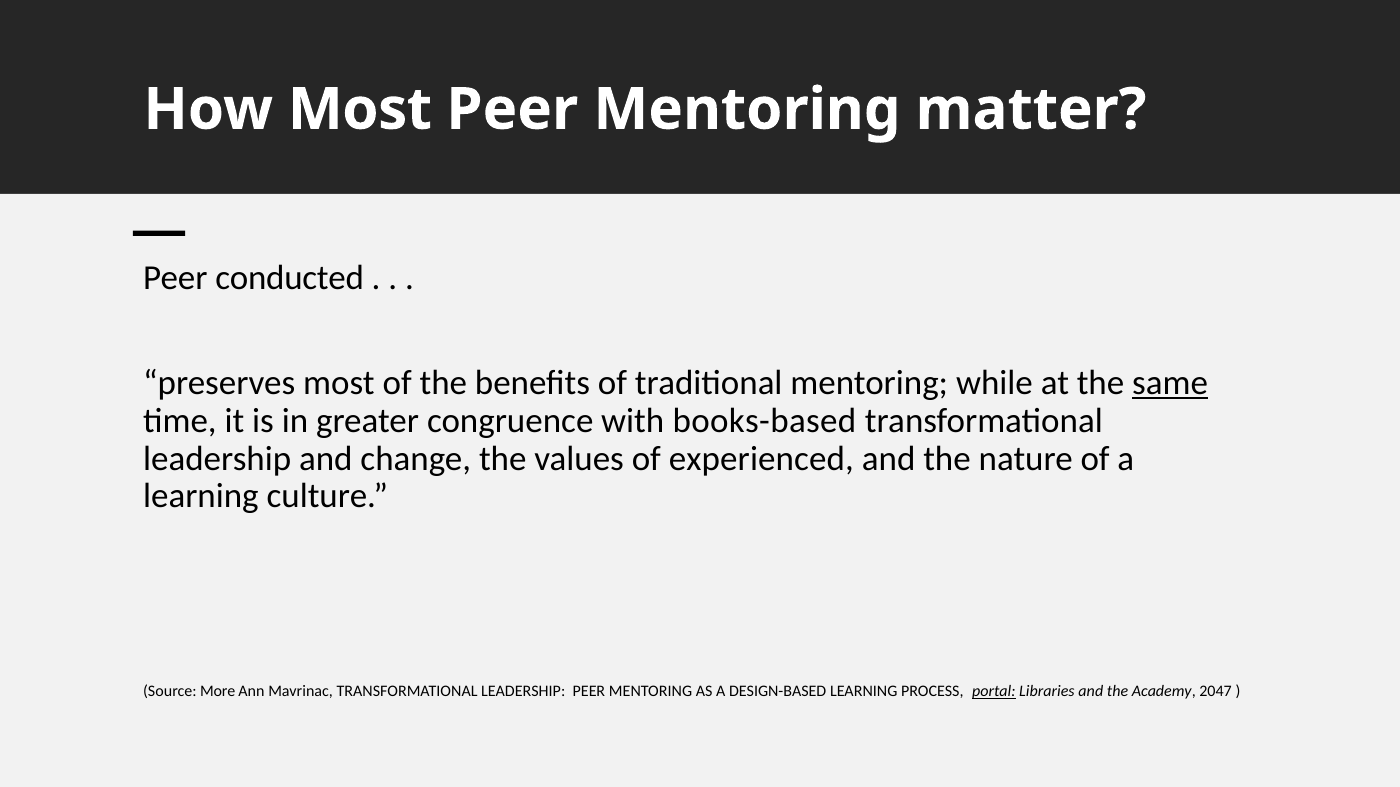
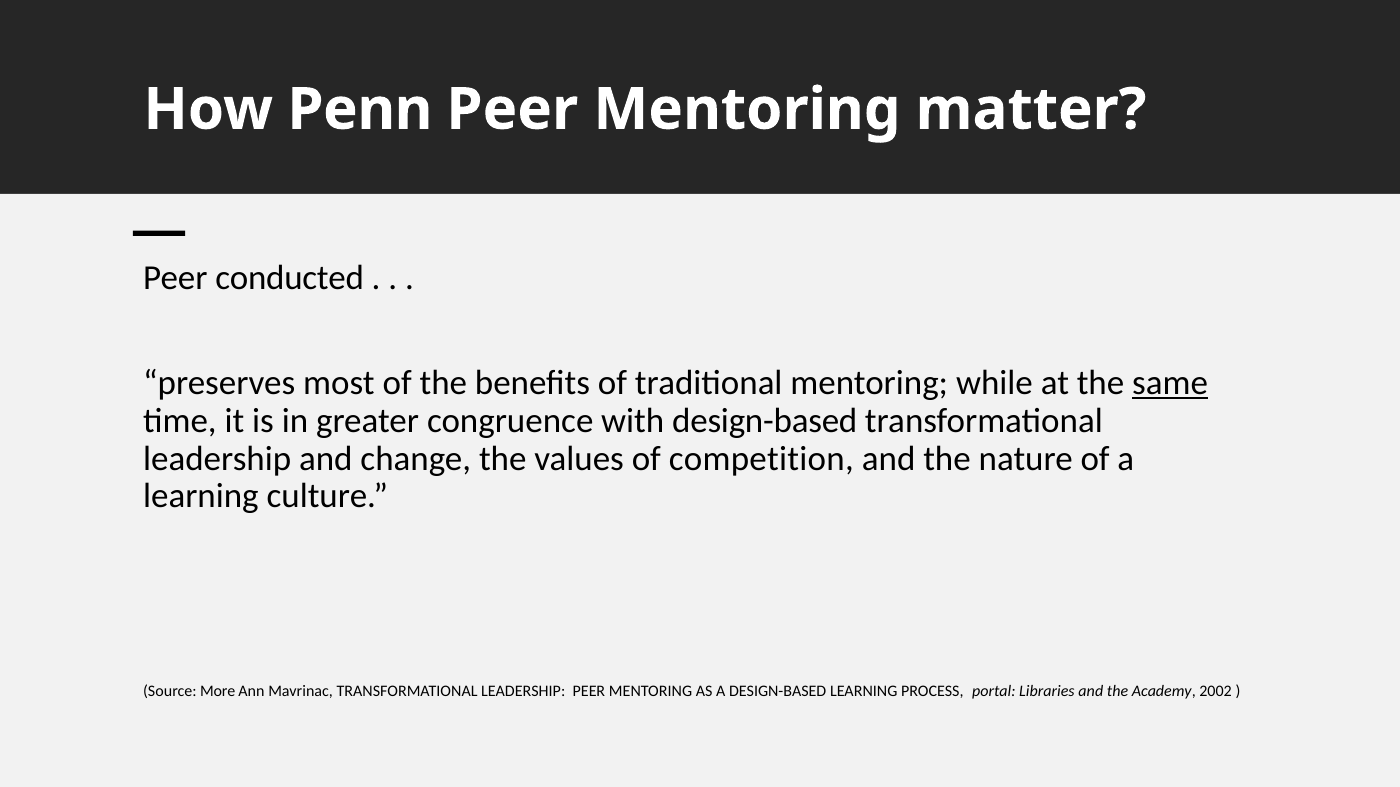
How Most: Most -> Penn
with books-based: books-based -> design-based
experienced: experienced -> competition
portal underline: present -> none
2047: 2047 -> 2002
